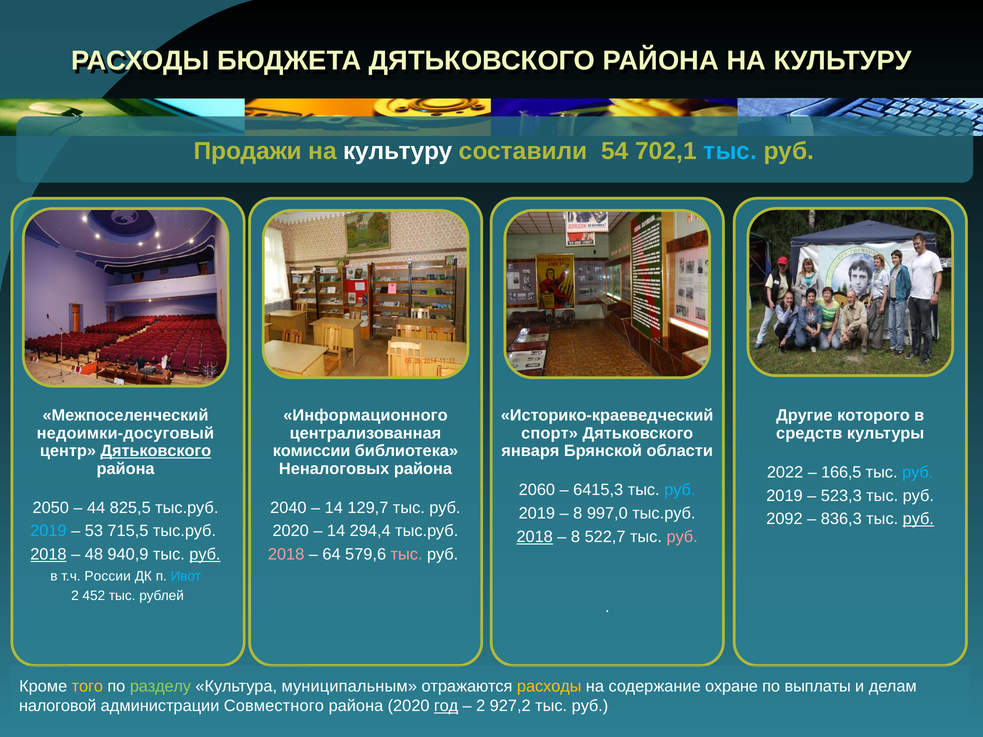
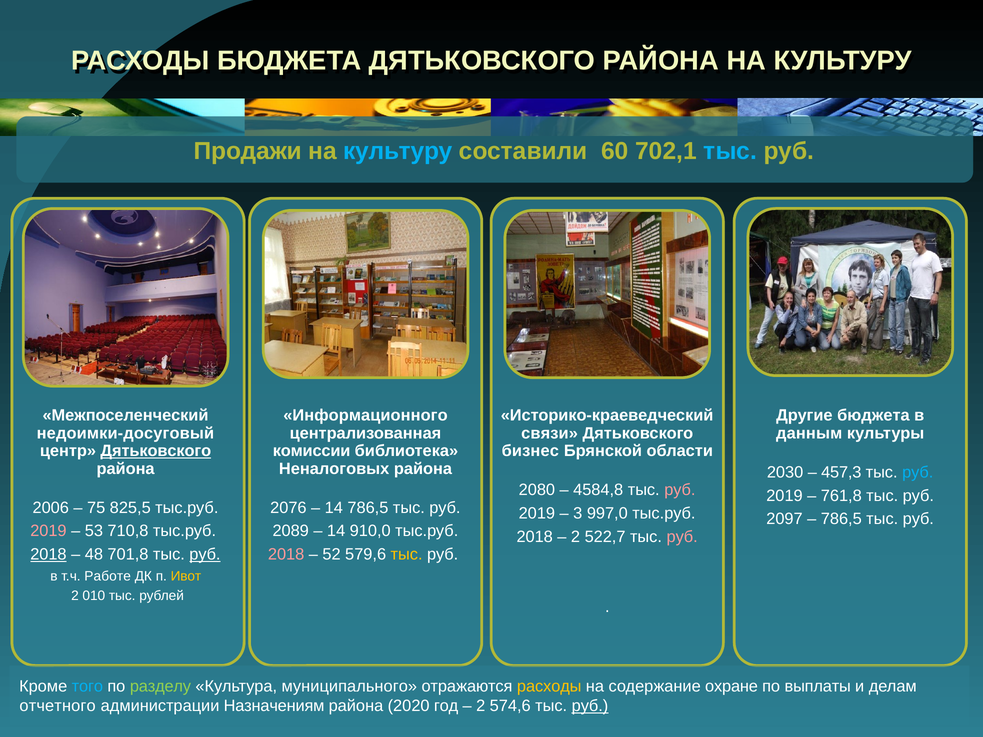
культуру at (398, 151) colour: white -> light blue
54: 54 -> 60
Другие которого: которого -> бюджета
спорт: спорт -> связи
средств: средств -> данным
января: января -> бизнес
2022: 2022 -> 2030
166,5: 166,5 -> 457,3
2060: 2060 -> 2080
6415,3: 6415,3 -> 4584,8
руб at (680, 490) colour: light blue -> pink
523,3: 523,3 -> 761,8
2050: 2050 -> 2006
44: 44 -> 75
2040: 2040 -> 2076
14 129,7: 129,7 -> 786,5
8 at (578, 513): 8 -> 3
2092: 2092 -> 2097
836,3 at (841, 519): 836,3 -> 786,5
руб at (918, 519) underline: present -> none
2019 at (48, 531) colour: light blue -> pink
715,5: 715,5 -> 710,8
2020 at (291, 531): 2020 -> 2089
294,4: 294,4 -> 910,0
2018 at (535, 537) underline: present -> none
8 at (576, 537): 8 -> 2
940,9: 940,9 -> 701,8
64: 64 -> 52
тыс at (407, 555) colour: pink -> yellow
России: России -> Работе
Ивот colour: light blue -> yellow
452: 452 -> 010
того colour: yellow -> light blue
муниципальным: муниципальным -> муниципального
налоговой: налоговой -> отчетного
Совместного: Совместного -> Назначениям
год underline: present -> none
927,2: 927,2 -> 574,6
руб at (590, 706) underline: none -> present
